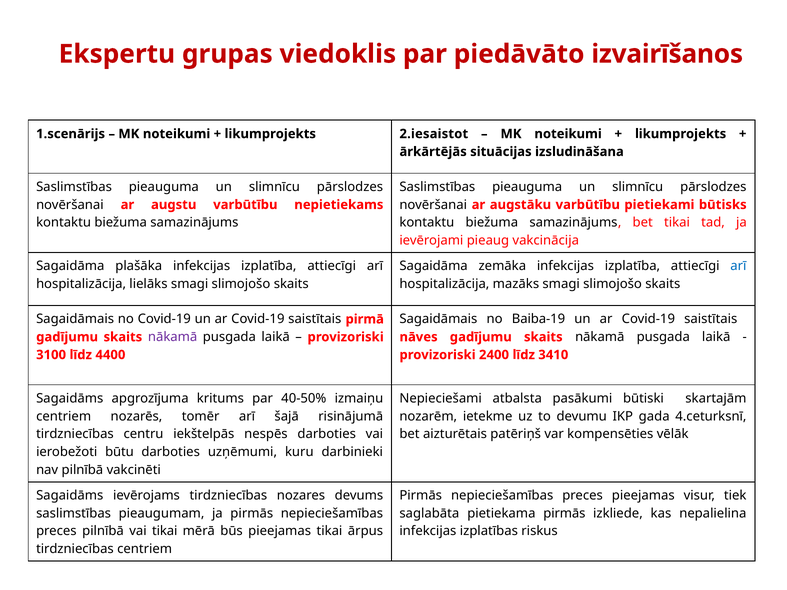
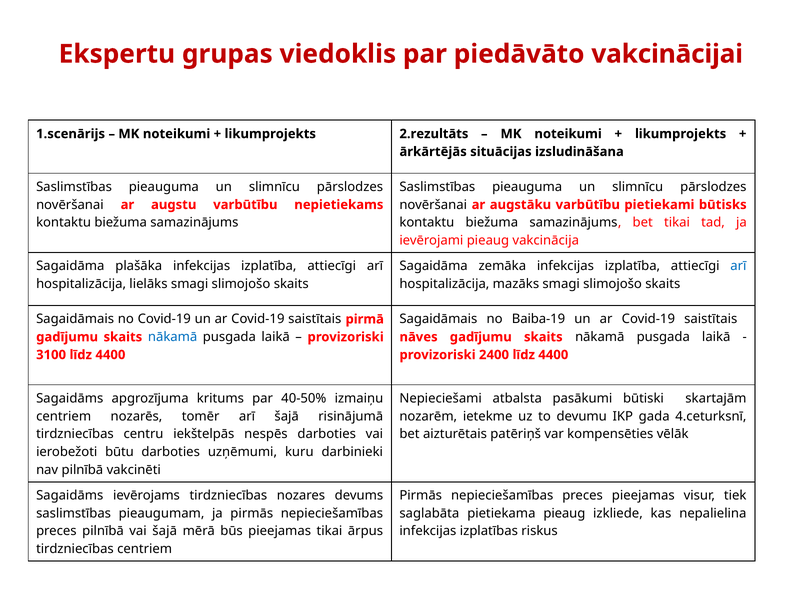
izvairīšanos: izvairīšanos -> vakcinācijai
2.iesaistot: 2.iesaistot -> 2.rezultāts
nākamā at (173, 337) colour: purple -> blue
2400 līdz 3410: 3410 -> 4400
pietiekama pirmās: pirmās -> pieaug
vai tikai: tikai -> šajā
